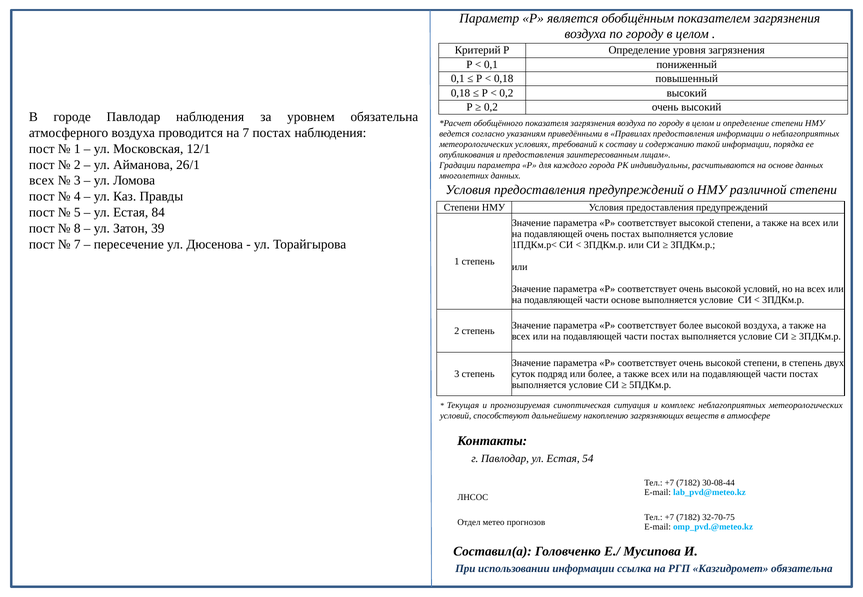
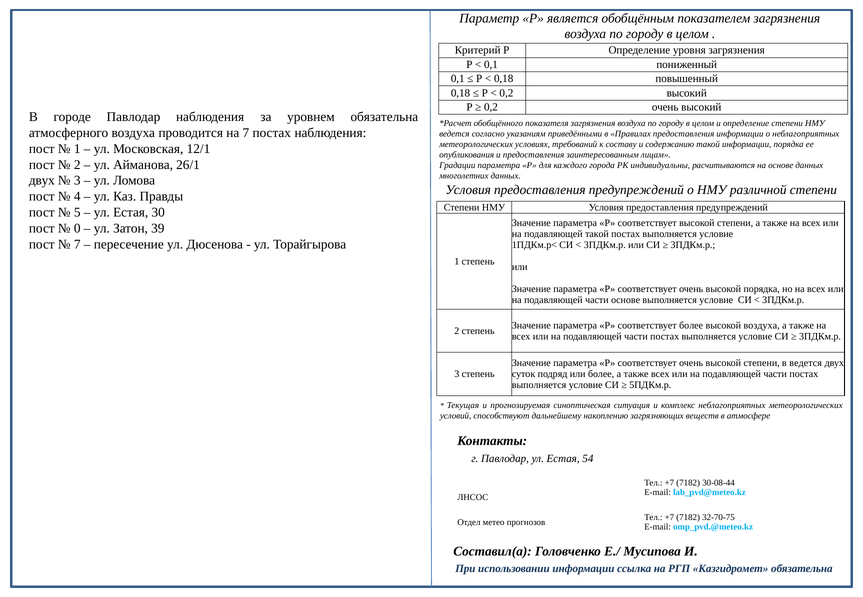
всех at (42, 181): всех -> двух
84: 84 -> 30
8: 8 -> 0
подавляющей очень: очень -> такой
высокой условий: условий -> порядка
в степень: степень -> ведется
